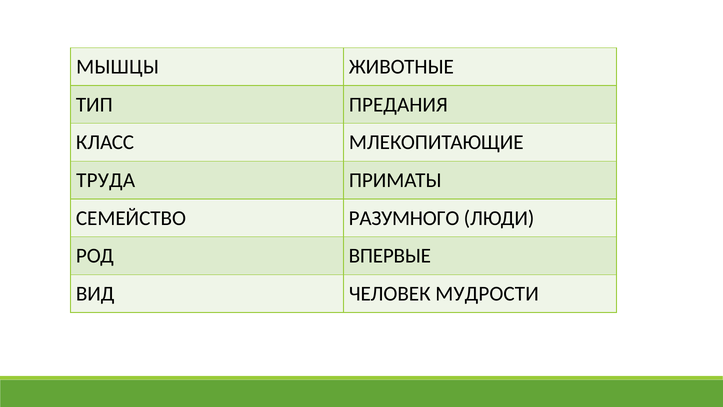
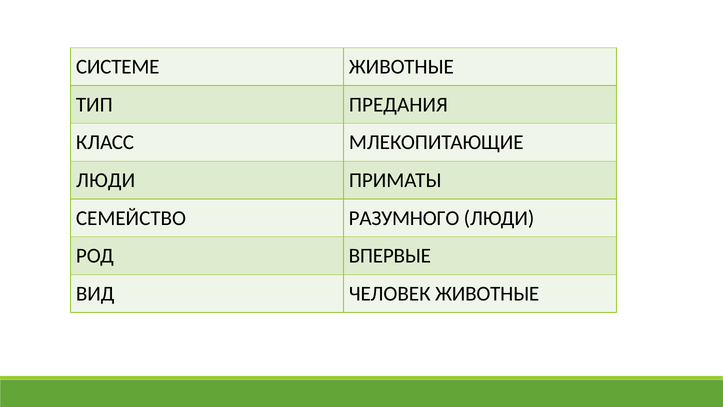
МЫШЦЫ: МЫШЦЫ -> СИСТЕМЕ
ТРУДА at (106, 180): ТРУДА -> ЛЮДИ
ЧЕЛОВЕК МУДРОСТИ: МУДРОСТИ -> ЖИВОТНЫЕ
